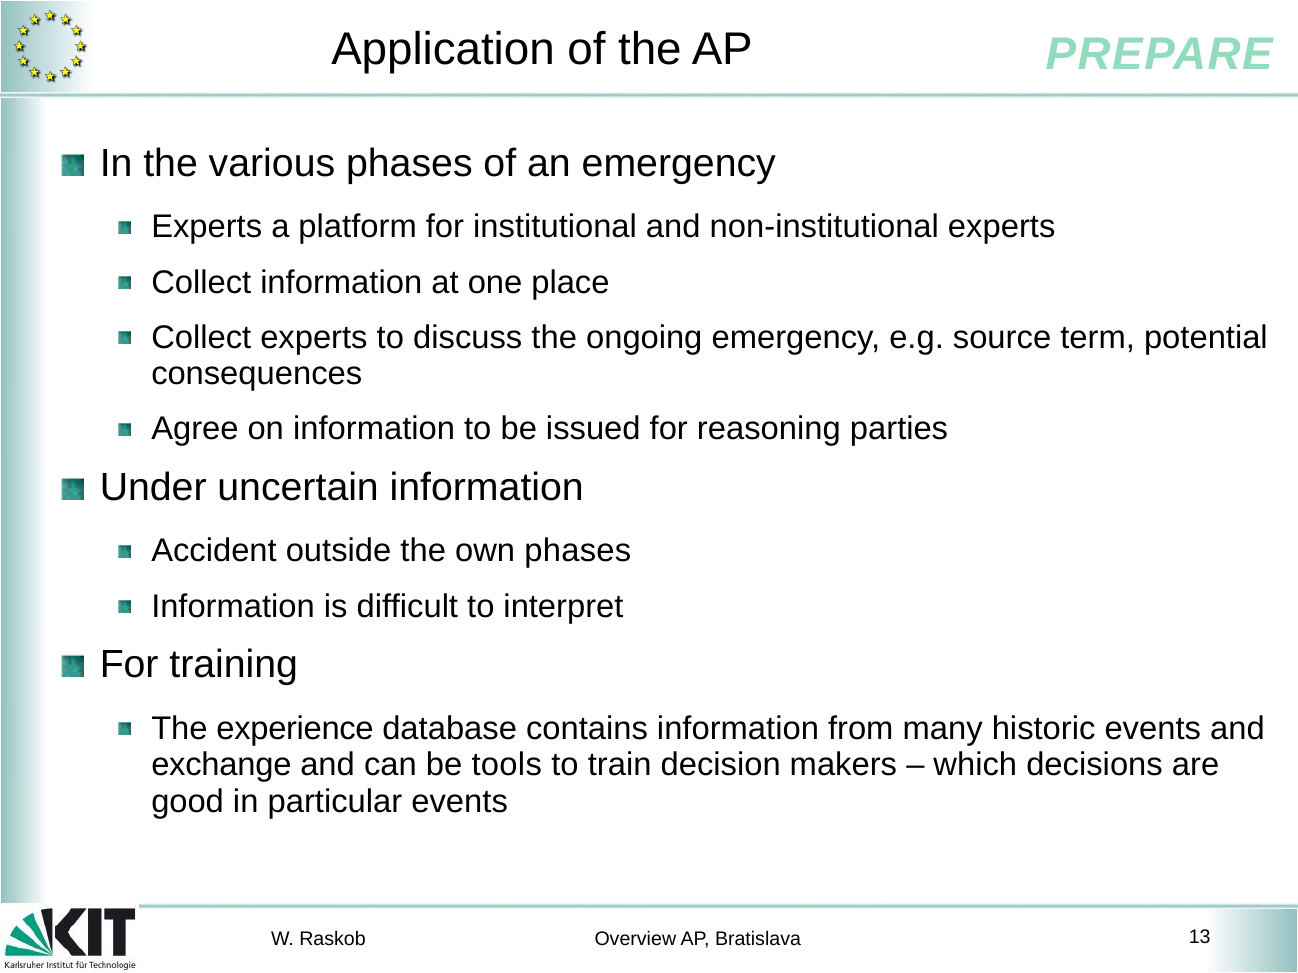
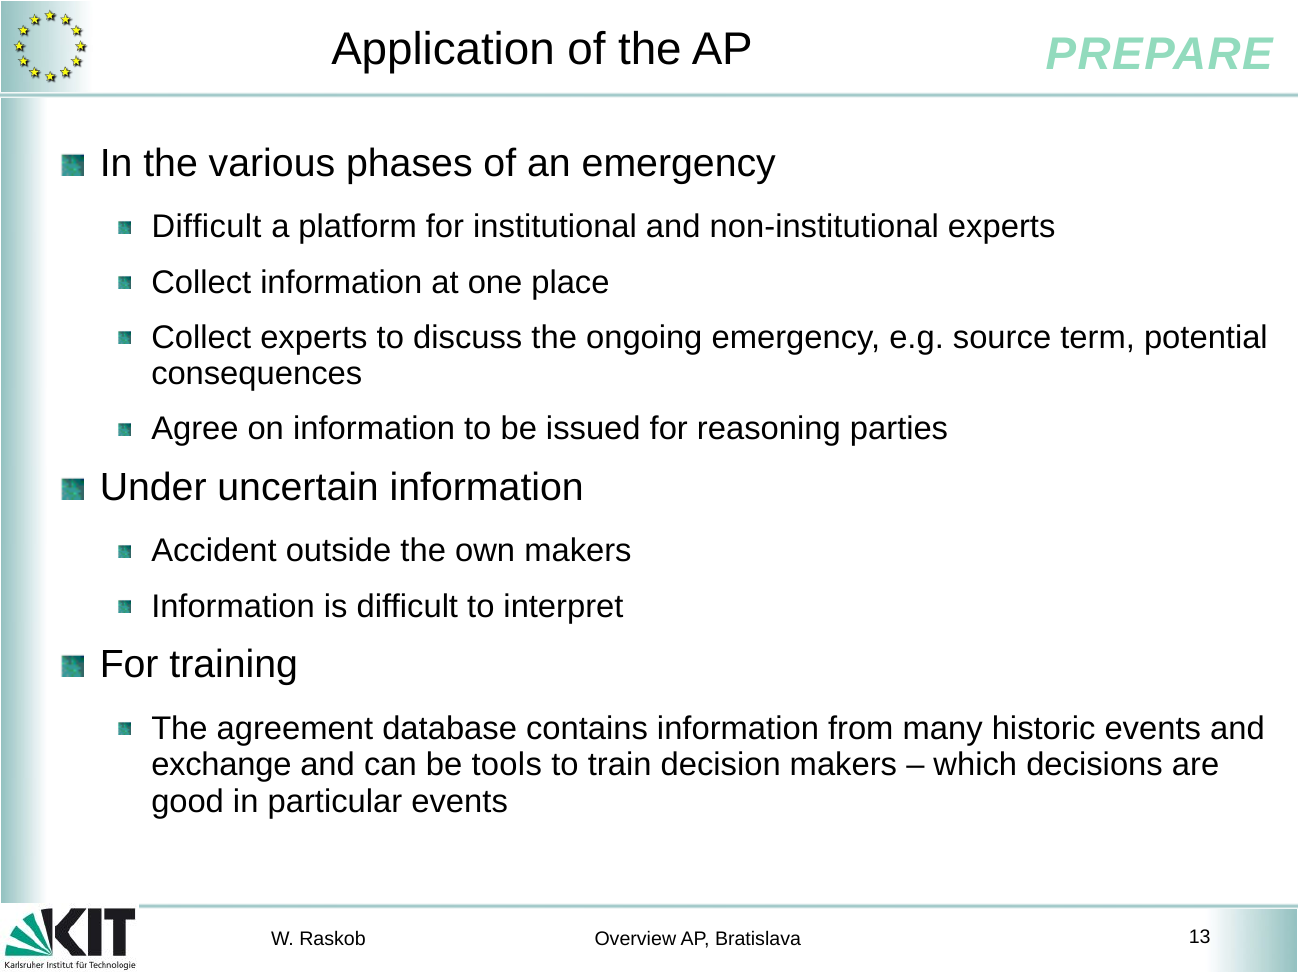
Experts at (207, 227): Experts -> Difficult
own phases: phases -> makers
experience: experience -> agreement
